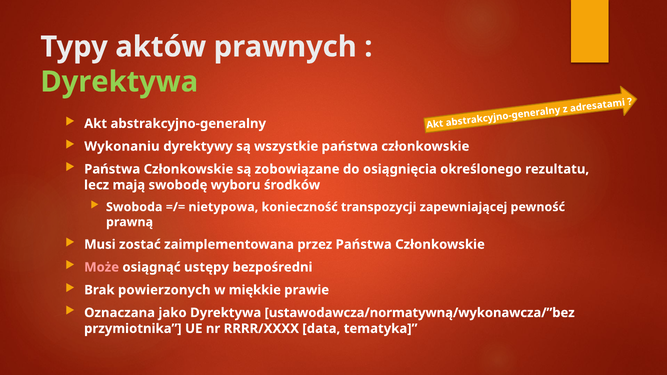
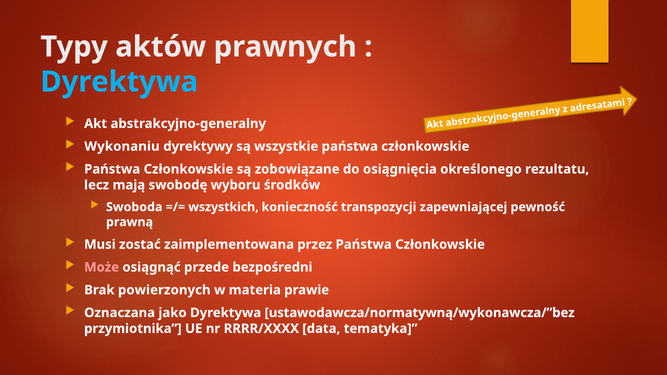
Dyrektywa at (119, 82) colour: light green -> light blue
nietypowa: nietypowa -> wszystkich
ustępy: ustępy -> przede
miękkie: miękkie -> materia
